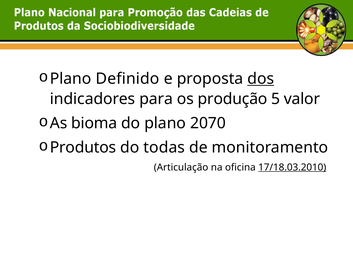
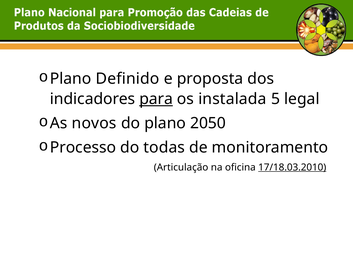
dos underline: present -> none
para underline: none -> present
produção: produção -> instalada
valor: valor -> legal
bioma: bioma -> novos
2070: 2070 -> 2050
Produtos: Produtos -> Processo
